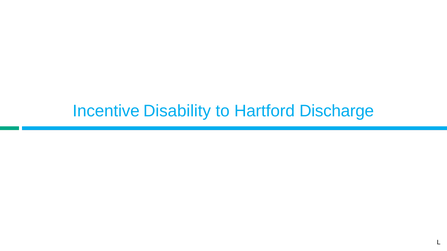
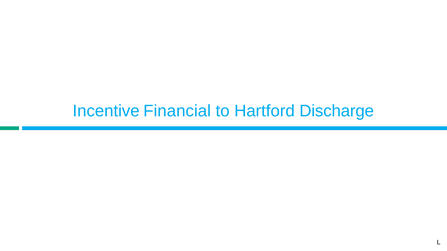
Disability: Disability -> Financial
